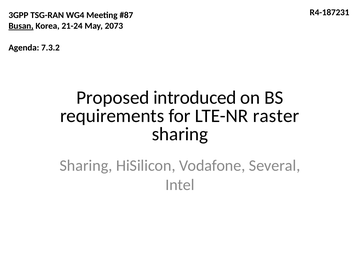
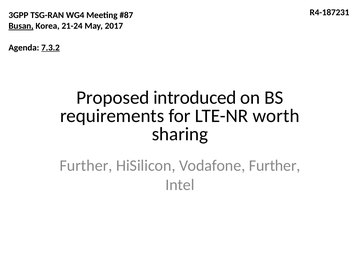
2073: 2073 -> 2017
7.3.2 underline: none -> present
raster: raster -> worth
Sharing at (86, 166): Sharing -> Further
Vodafone Several: Several -> Further
